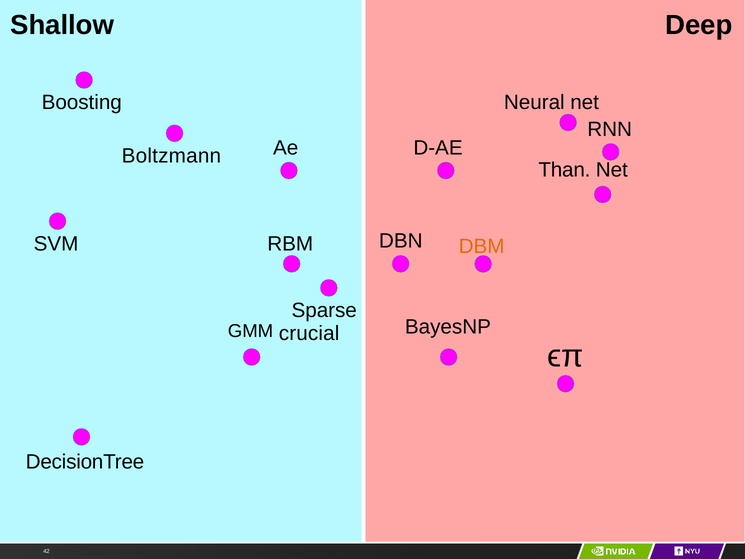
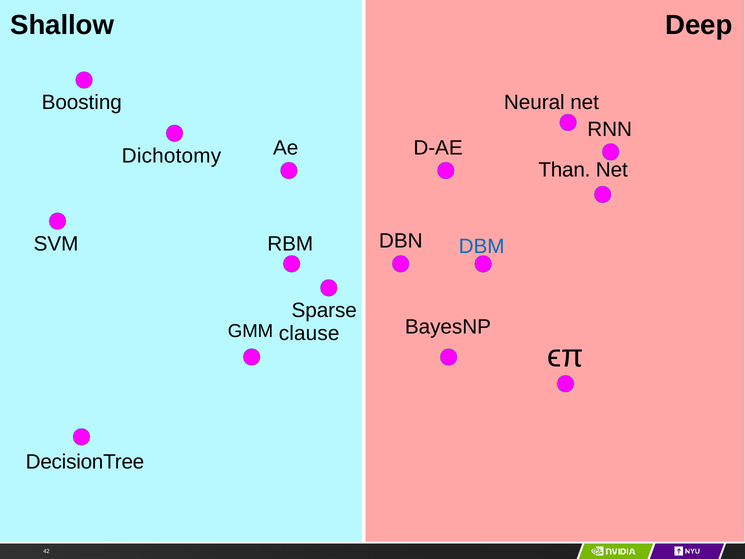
Boltzmann: Boltzmann -> Dichotomy
DBM colour: orange -> blue
crucial: crucial -> clause
